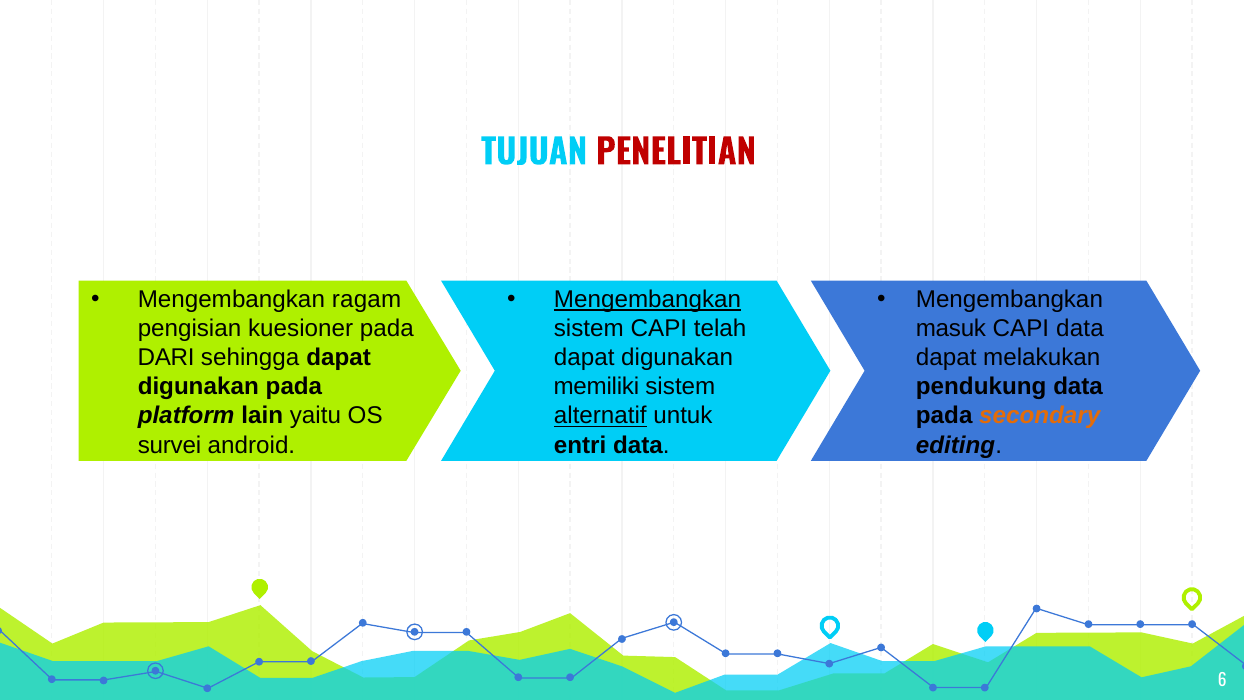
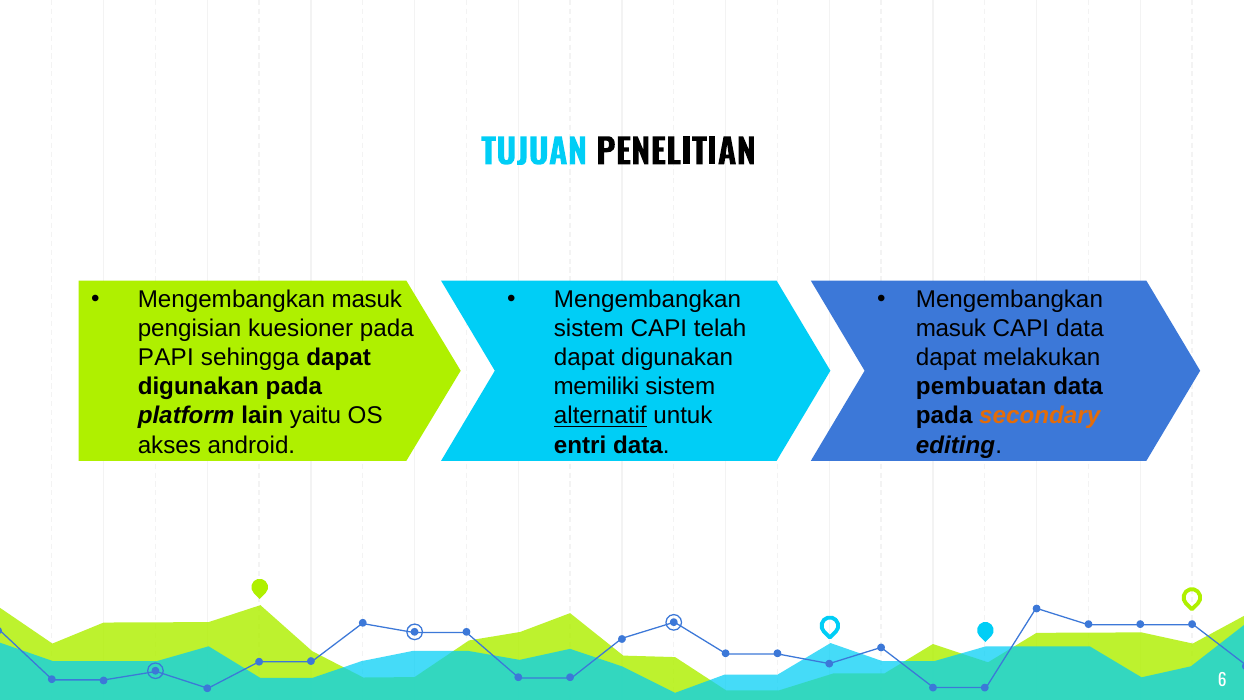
PENELITIAN colour: red -> black
ragam at (367, 300): ragam -> masuk
Mengembangkan at (648, 300) underline: present -> none
DARI: DARI -> PAPI
pendukung: pendukung -> pembuatan
survei: survei -> akses
